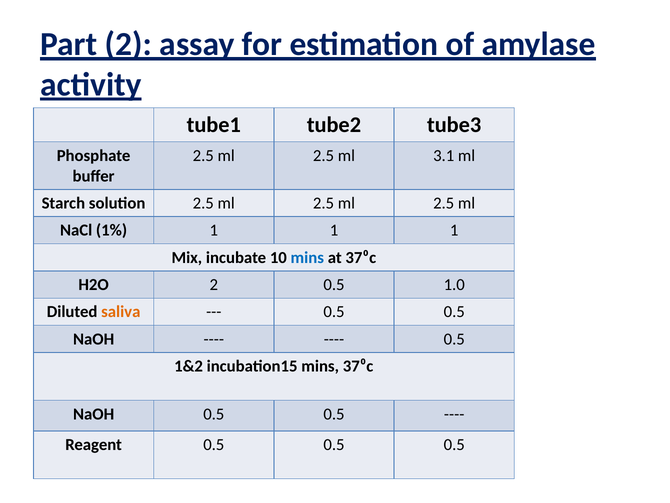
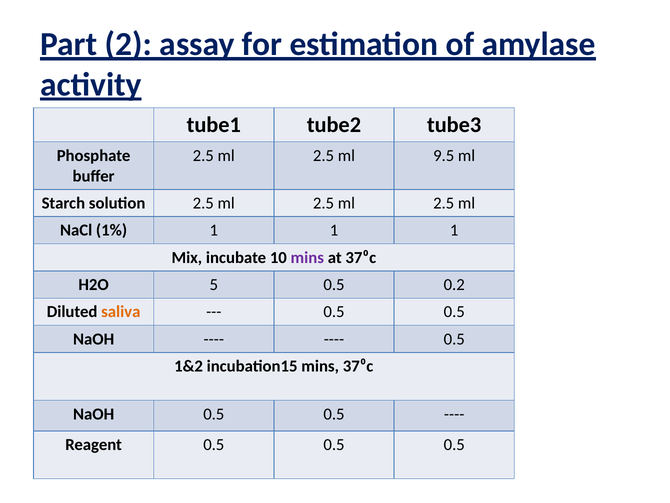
3.1: 3.1 -> 9.5
mins at (307, 257) colour: blue -> purple
H2O 2: 2 -> 5
1.0: 1.0 -> 0.2
